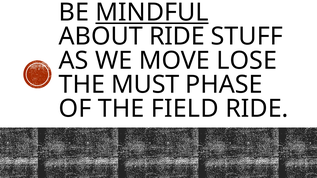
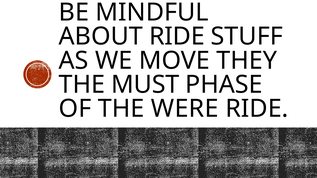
MINDFUL underline: present -> none
LOSE: LOSE -> THEY
FIELD: FIELD -> WERE
